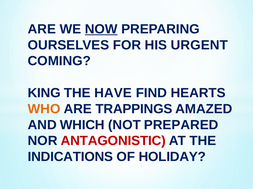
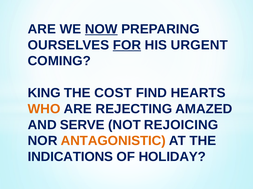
FOR underline: none -> present
HAVE: HAVE -> COST
TRAPPINGS: TRAPPINGS -> REJECTING
WHICH: WHICH -> SERVE
PREPARED: PREPARED -> REJOICING
ANTAGONISTIC colour: red -> orange
